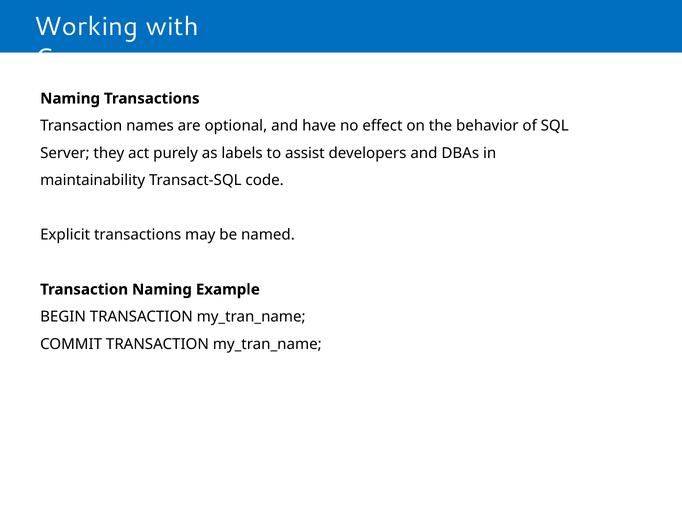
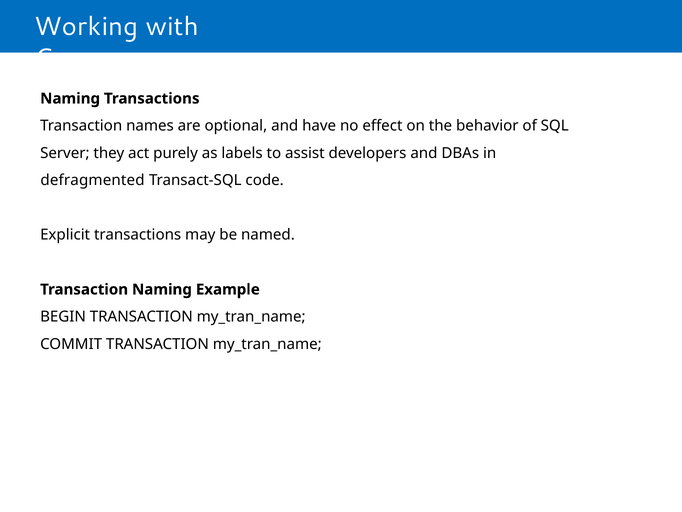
maintainability: maintainability -> defragmented
